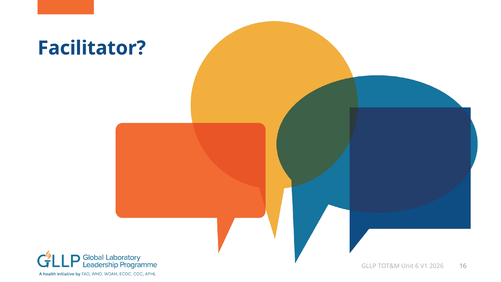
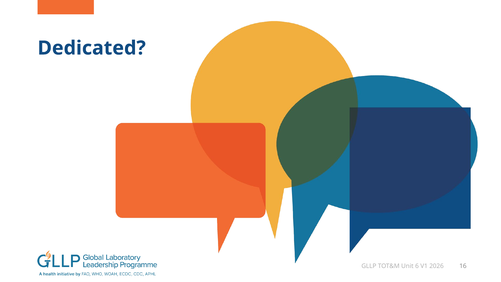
Facilitator: Facilitator -> Dedicated
